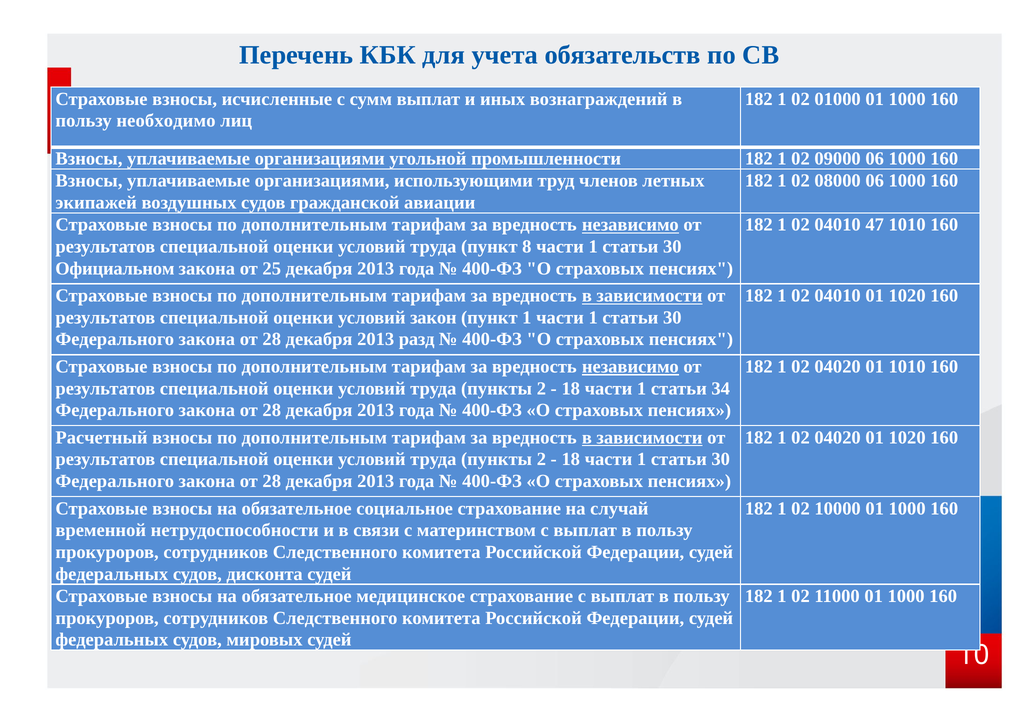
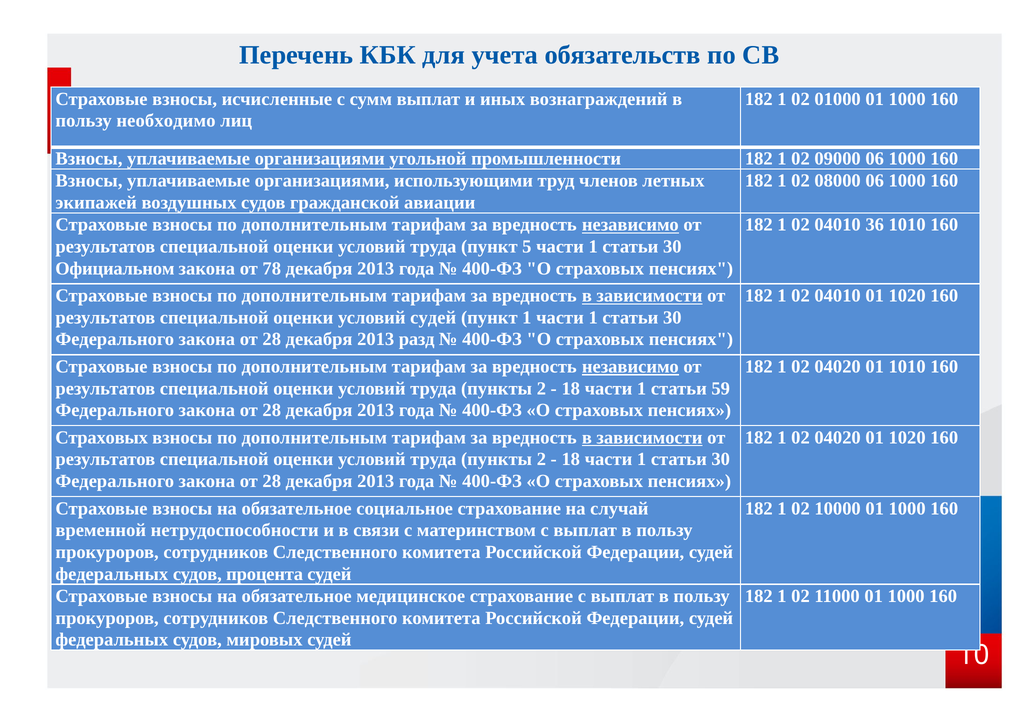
47: 47 -> 36
8: 8 -> 5
25: 25 -> 78
условий закон: закон -> судей
34: 34 -> 59
Расчетный at (102, 437): Расчетный -> Страховых
дисконта: дисконта -> процента
